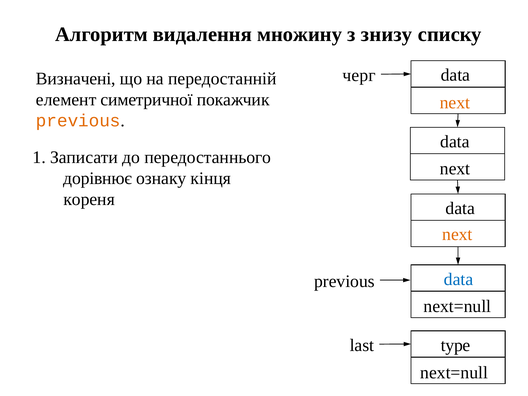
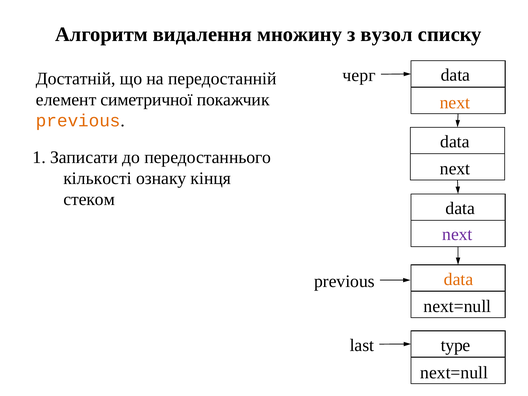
знизу: знизу -> вузол
Визначені: Визначені -> Достатній
дорівнює: дорівнює -> кількості
кореня: кореня -> стеком
next at (457, 234) colour: orange -> purple
data at (459, 279) colour: blue -> orange
